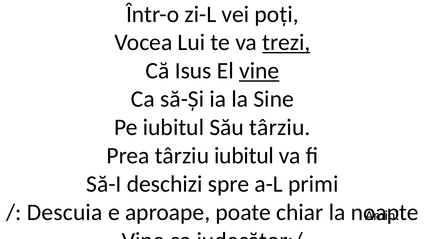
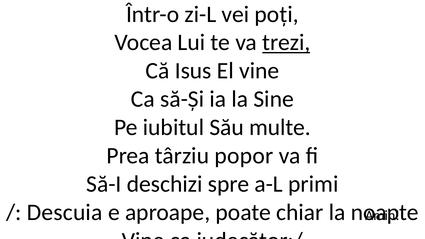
vine at (259, 71) underline: present -> none
Său târziu: târziu -> multe
târziu iubitul: iubitul -> popor
